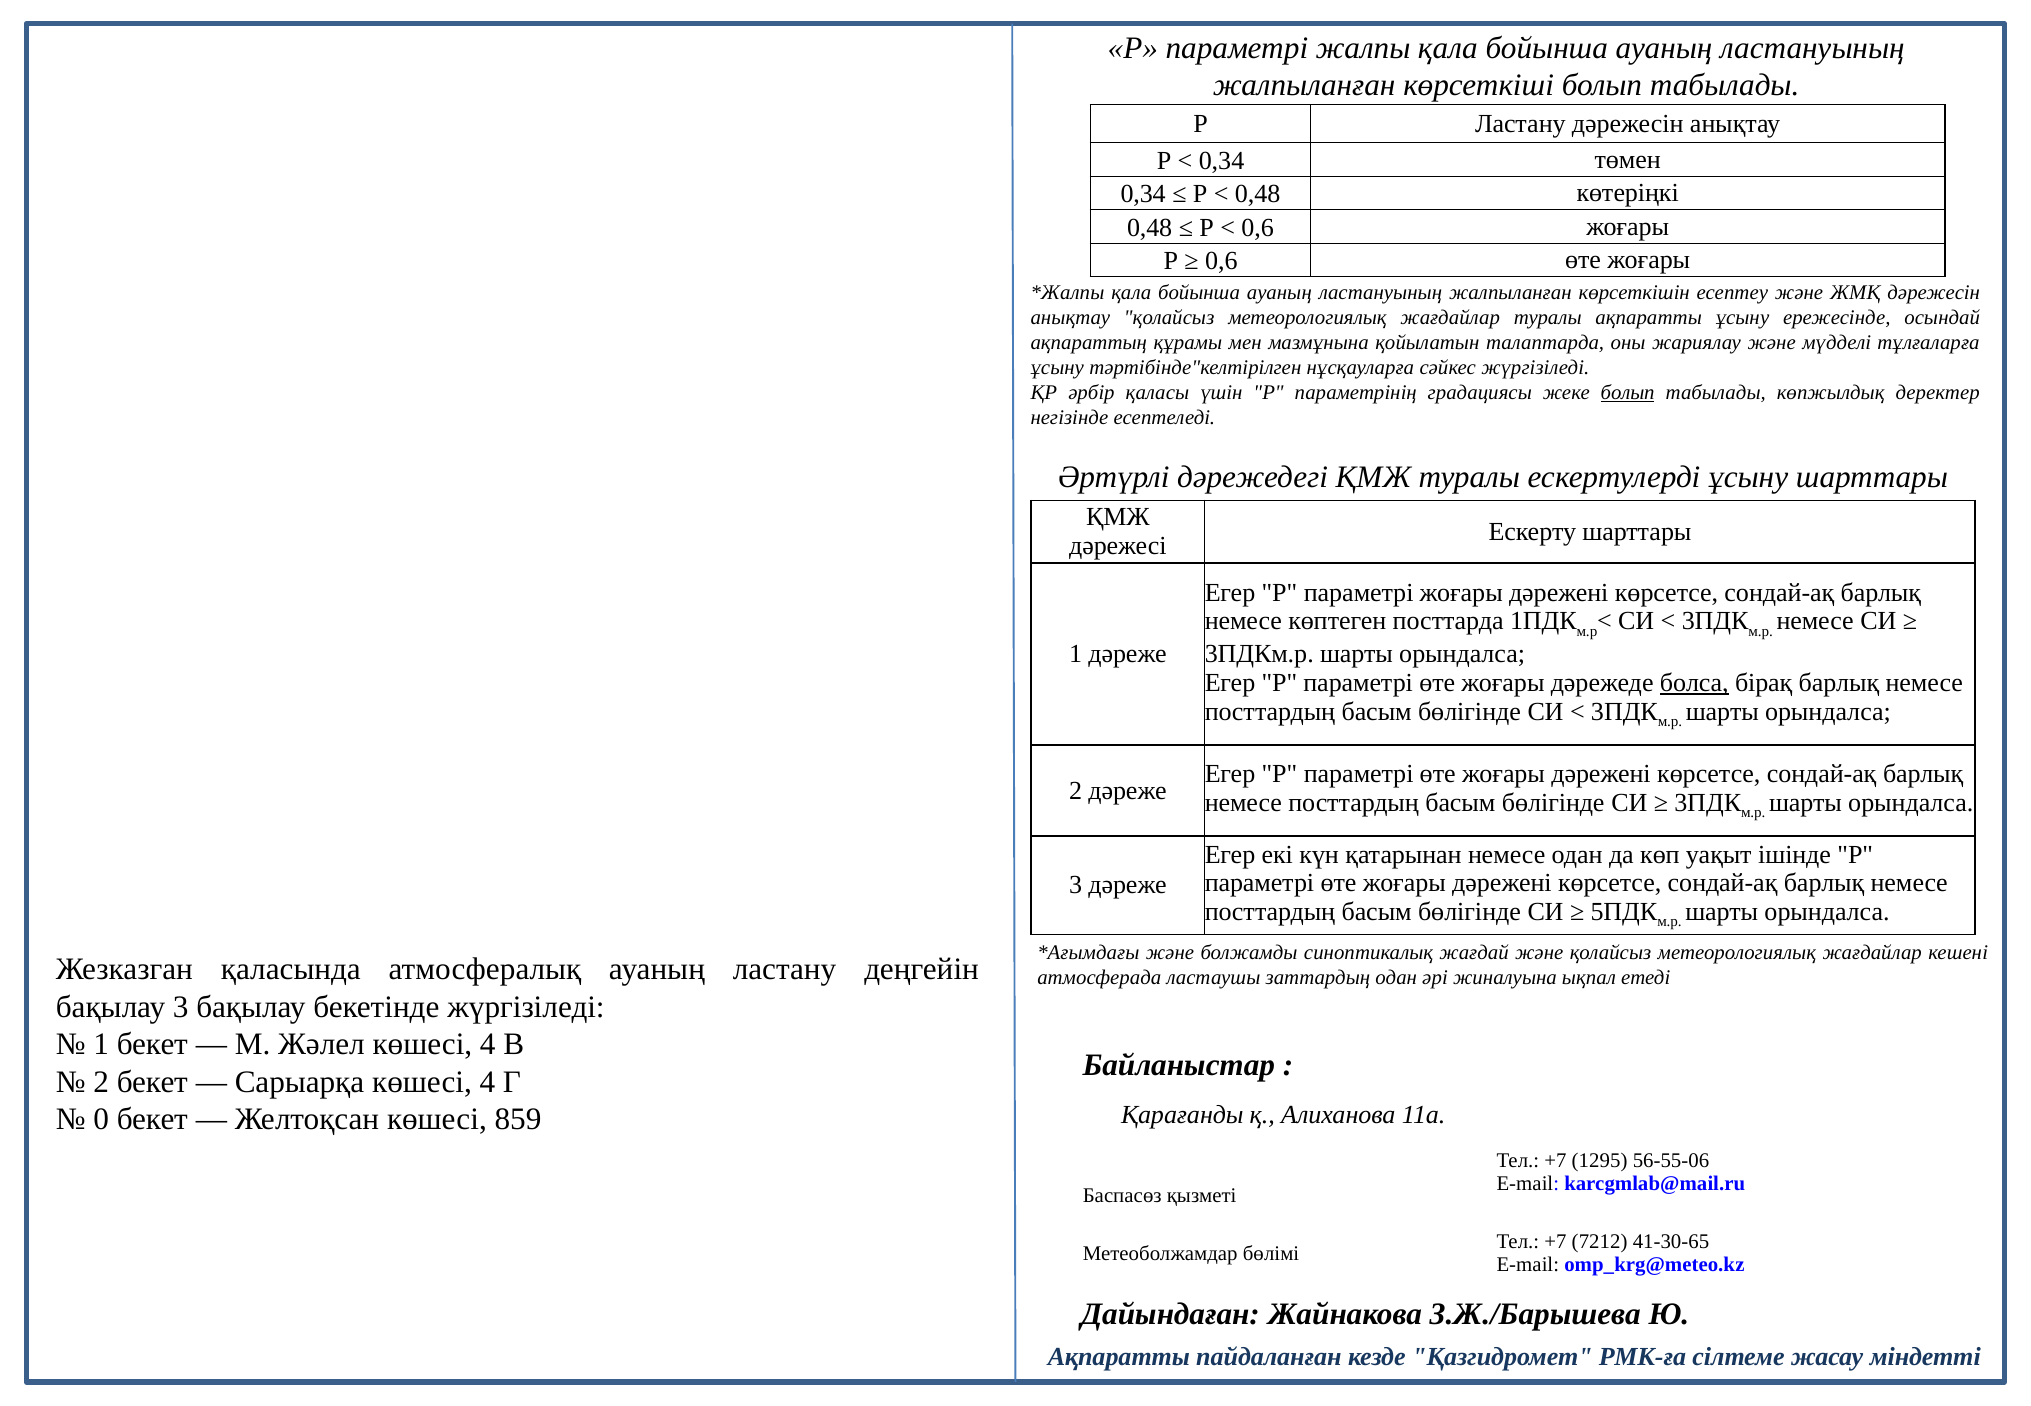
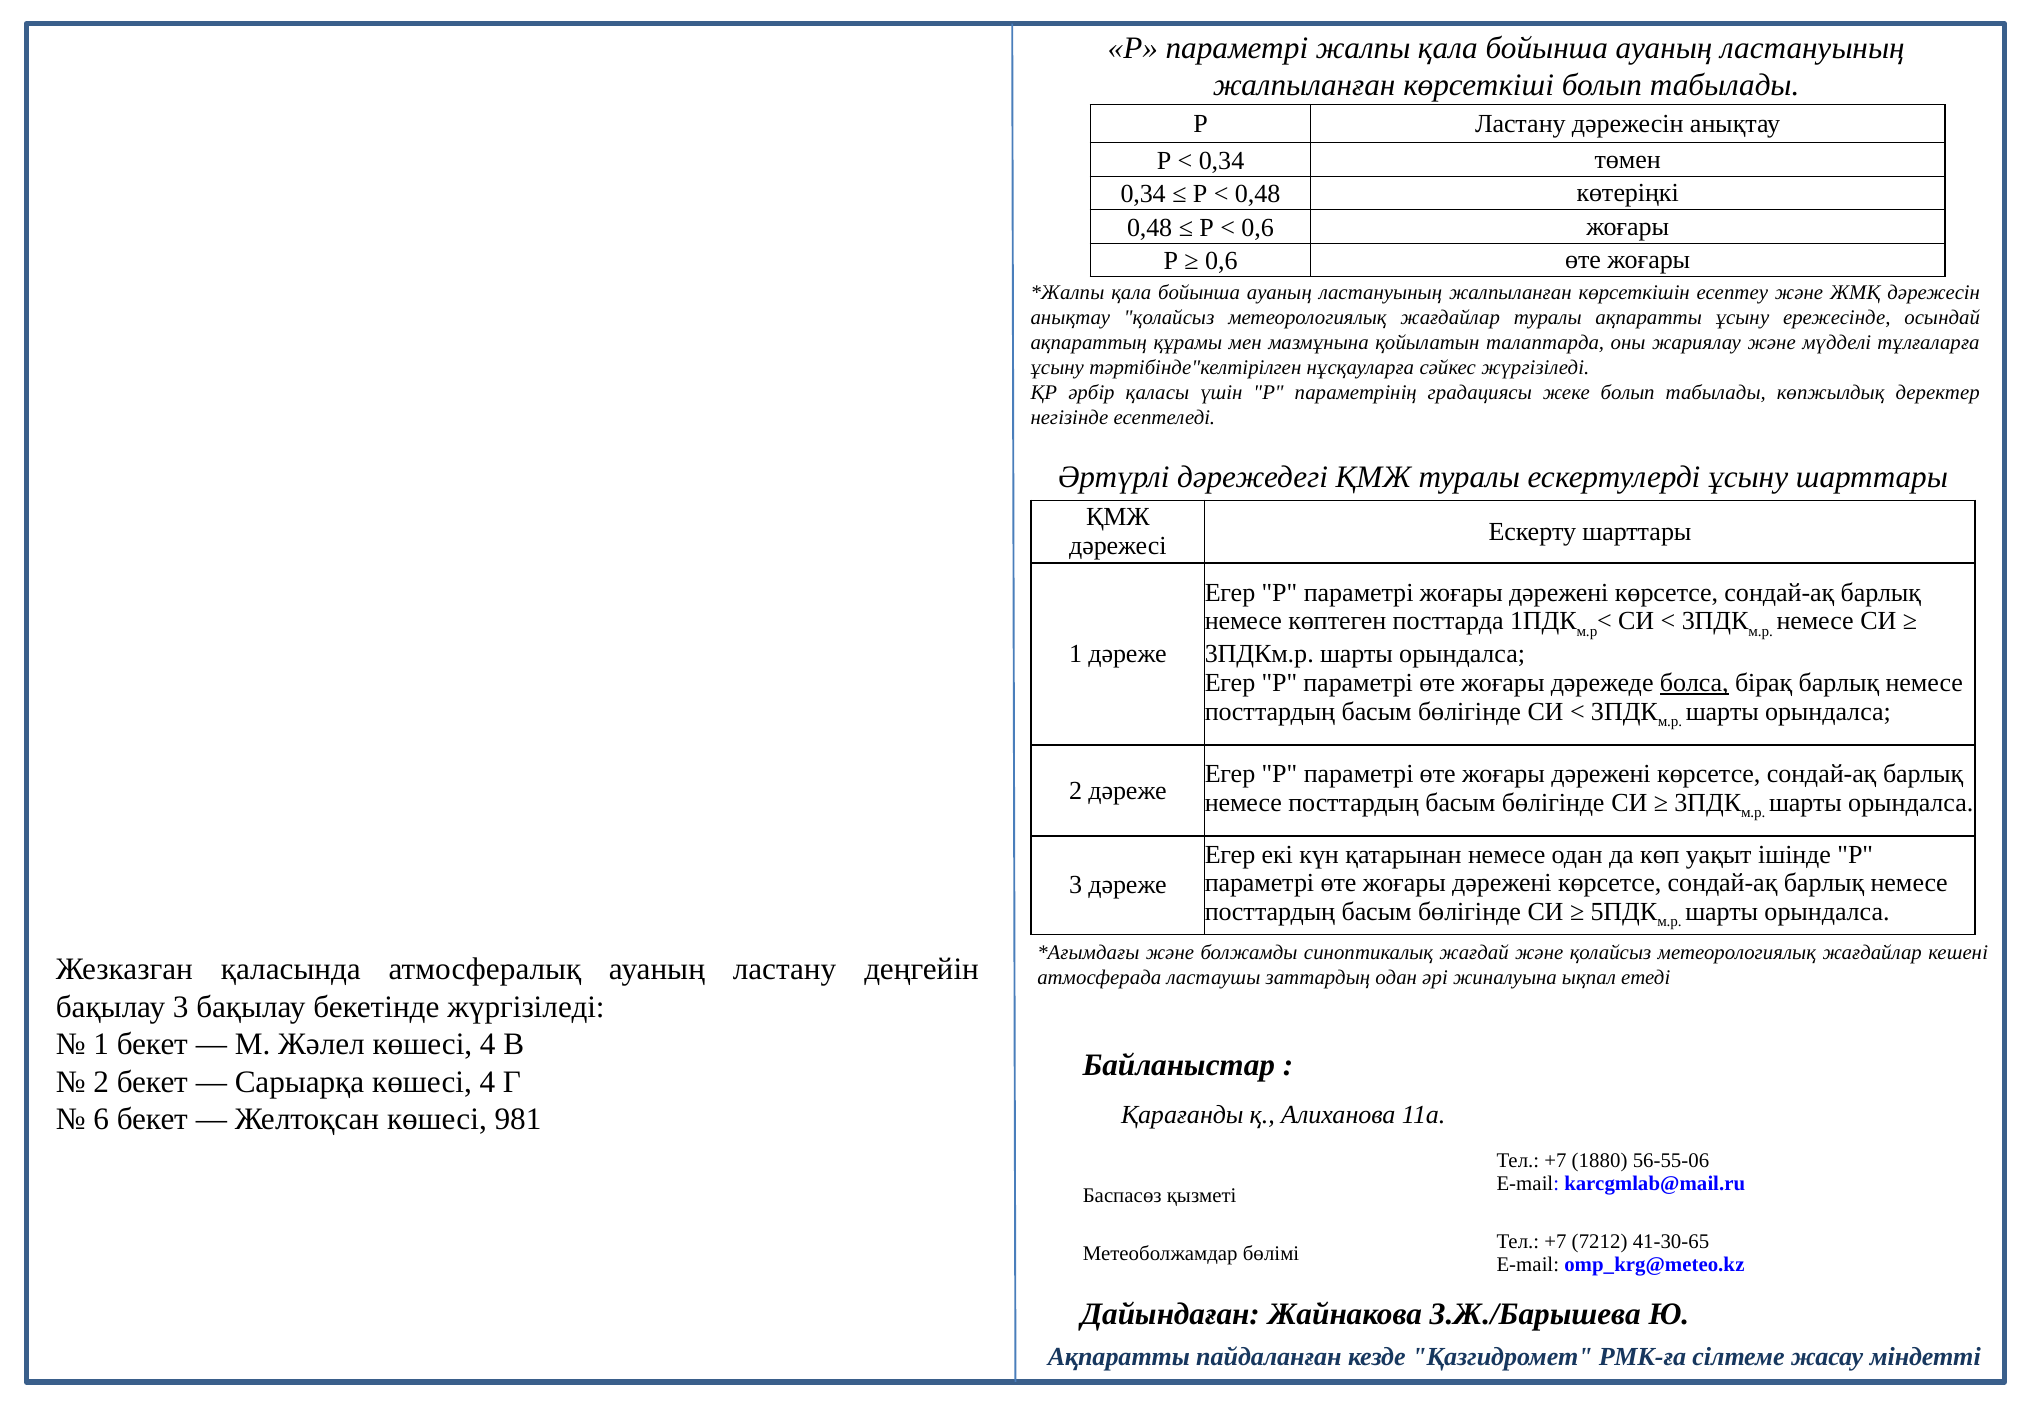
болып at (1628, 393) underline: present -> none
0: 0 -> 6
859: 859 -> 981
1295: 1295 -> 1880
